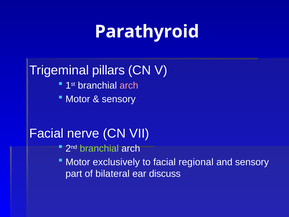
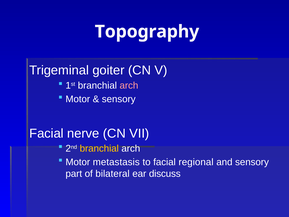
Parathyroid: Parathyroid -> Topography
pillars: pillars -> goiter
branchial at (99, 148) colour: light green -> yellow
exclusively: exclusively -> metastasis
